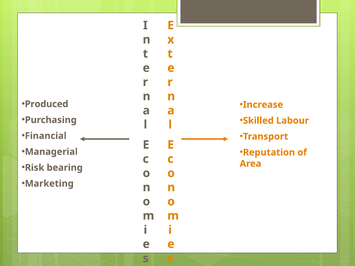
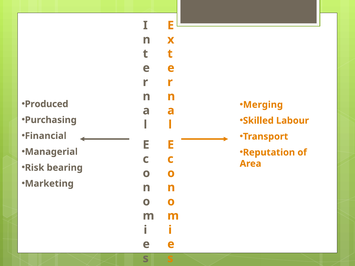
Increase: Increase -> Merging
